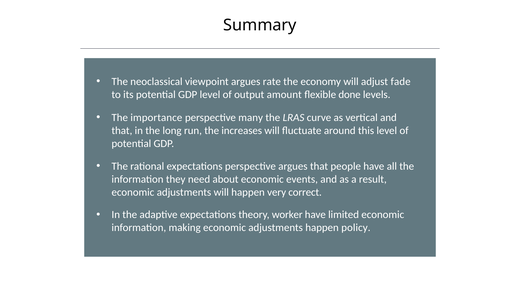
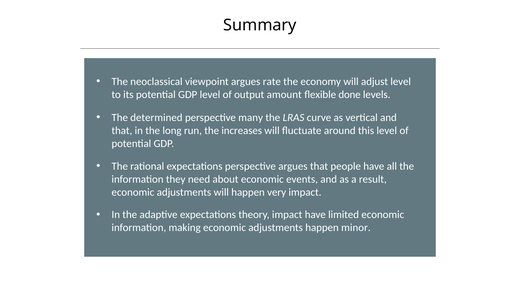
adjust fade: fade -> level
importance: importance -> determined
very correct: correct -> impact
theory worker: worker -> impact
policy: policy -> minor
